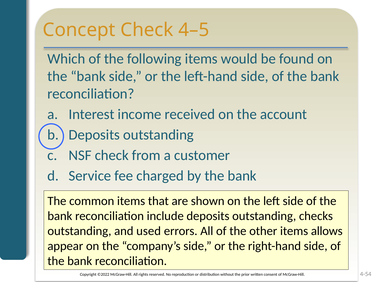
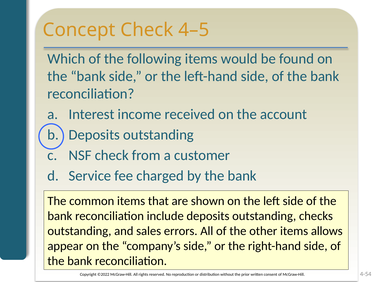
used: used -> sales
